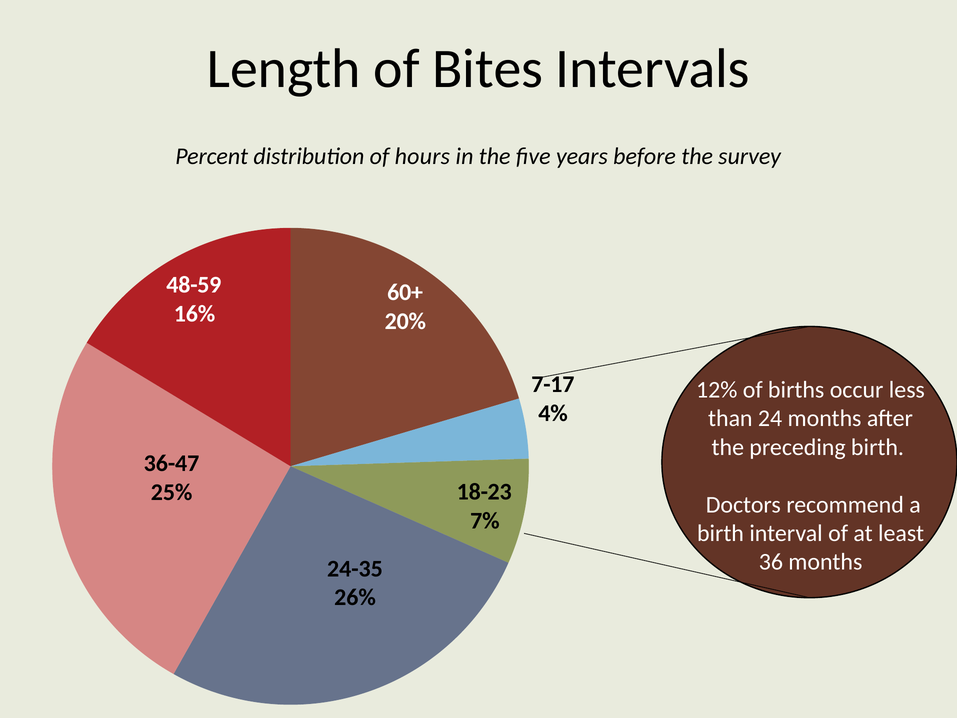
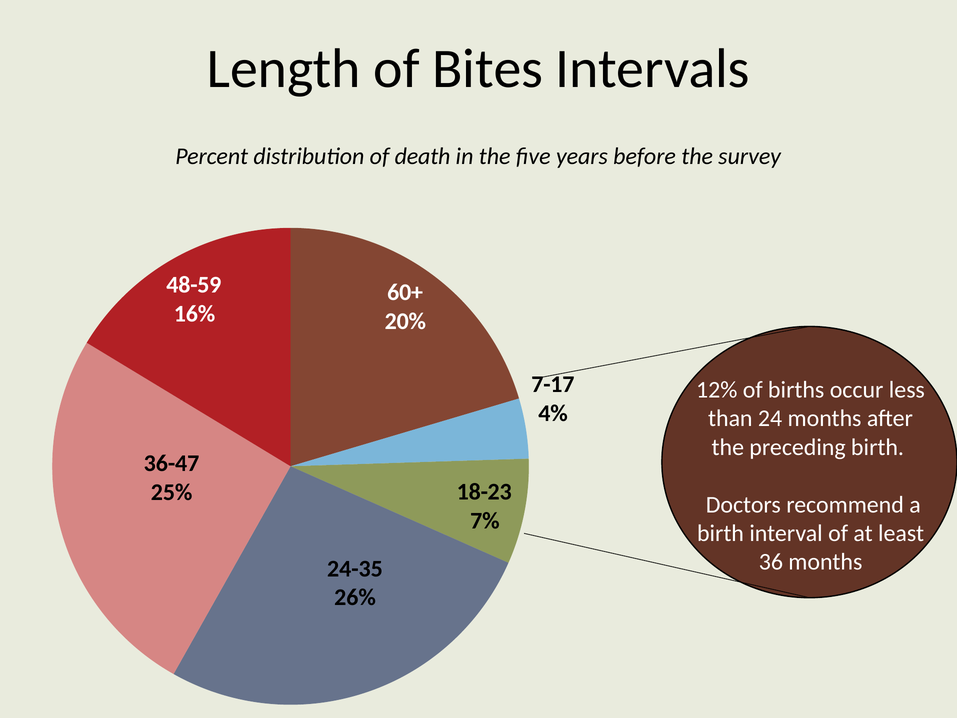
hours: hours -> death
